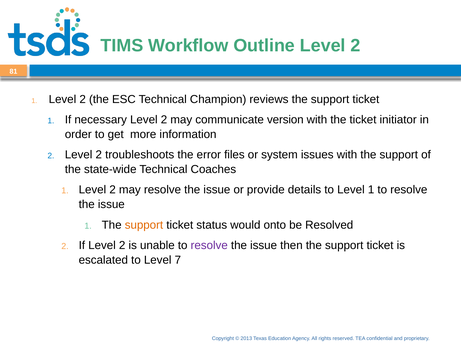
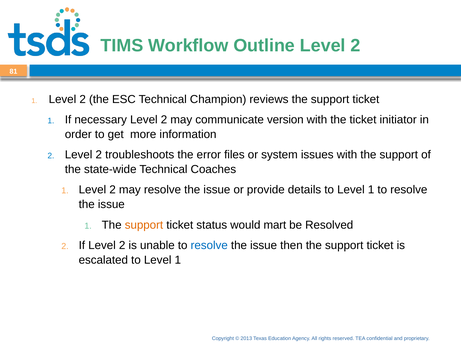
onto: onto -> mart
resolve at (209, 245) colour: purple -> blue
escalated to Level 7: 7 -> 1
